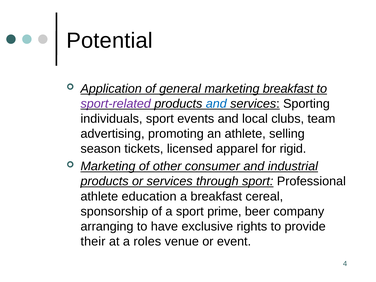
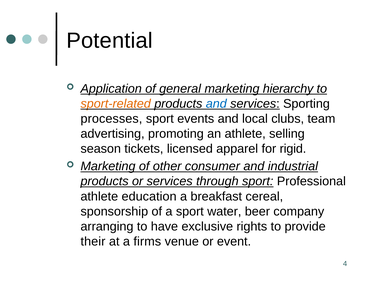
marketing breakfast: breakfast -> hierarchy
sport-related colour: purple -> orange
individuals: individuals -> processes
prime: prime -> water
roles: roles -> firms
